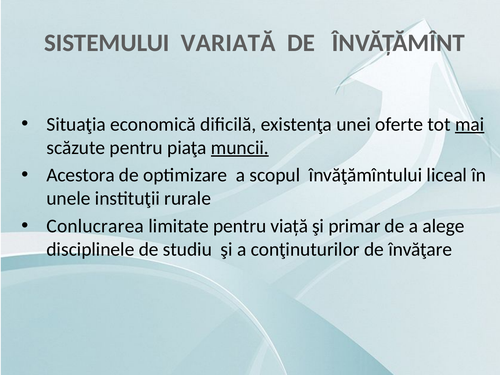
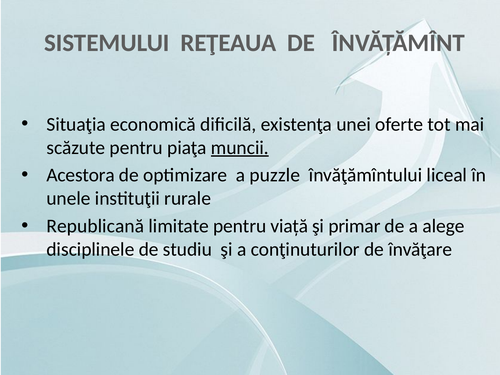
VARIATĂ: VARIATĂ -> REŢEAUA
mai underline: present -> none
scopul: scopul -> puzzle
Conlucrarea: Conlucrarea -> Republicană
